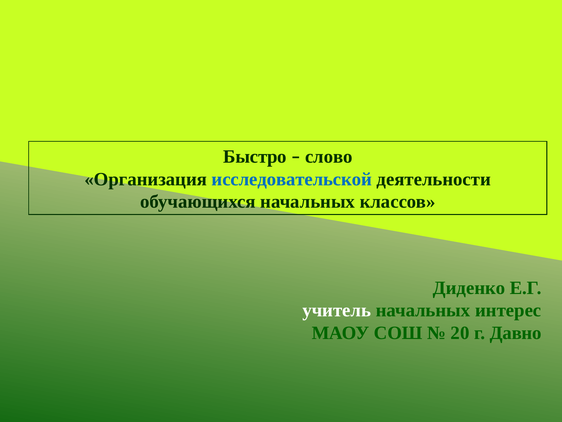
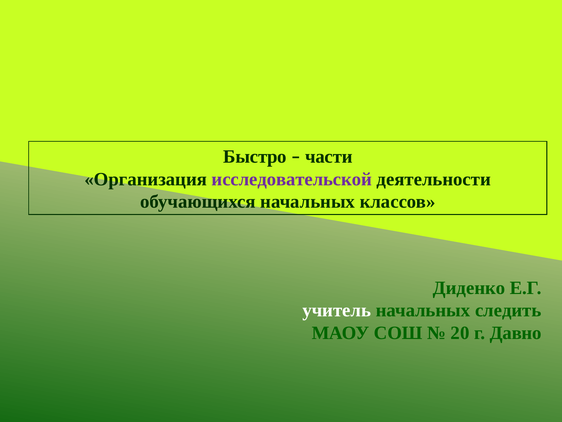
слово: слово -> части
исследовательской colour: blue -> purple
интерес: интерес -> следить
